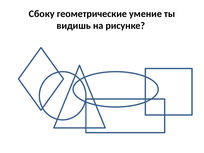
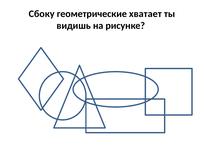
умение: умение -> хватает
